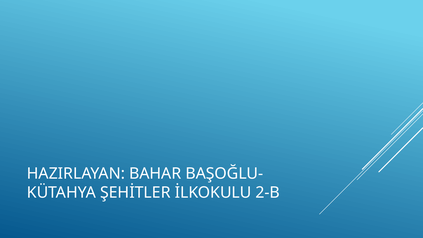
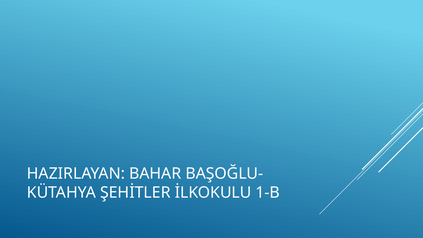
2-B: 2-B -> 1-B
